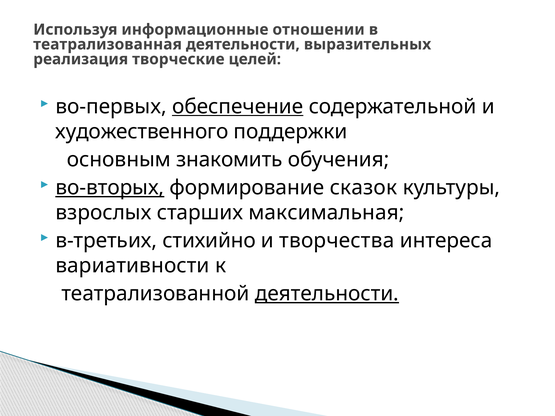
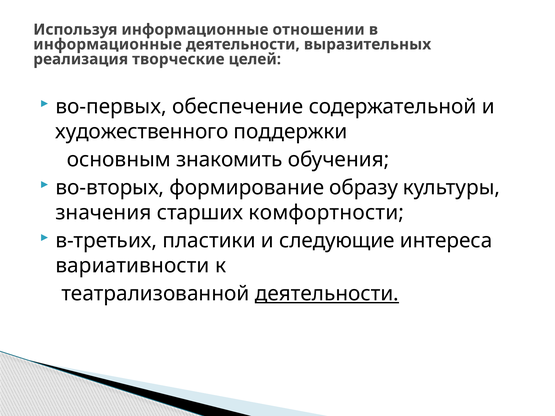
театрализованная at (108, 44): театрализованная -> информационные
обеспечение underline: present -> none
во-вторых underline: present -> none
сказок: сказок -> образу
взрослых: взрослых -> значения
максимальная: максимальная -> комфортности
стихийно: стихийно -> пластики
творчества: творчества -> следующие
